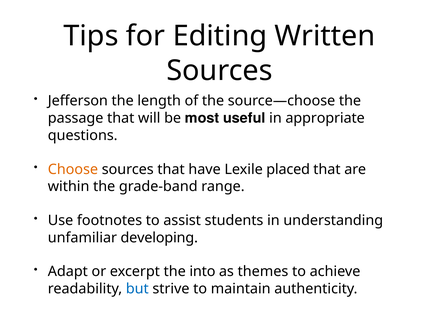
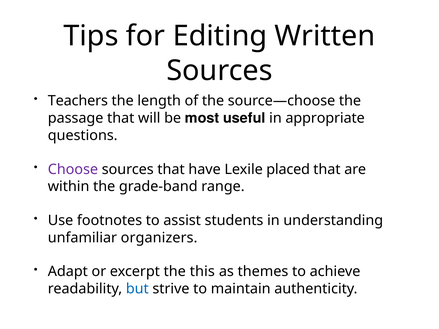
Jefferson: Jefferson -> Teachers
Choose colour: orange -> purple
developing: developing -> organizers
into: into -> this
